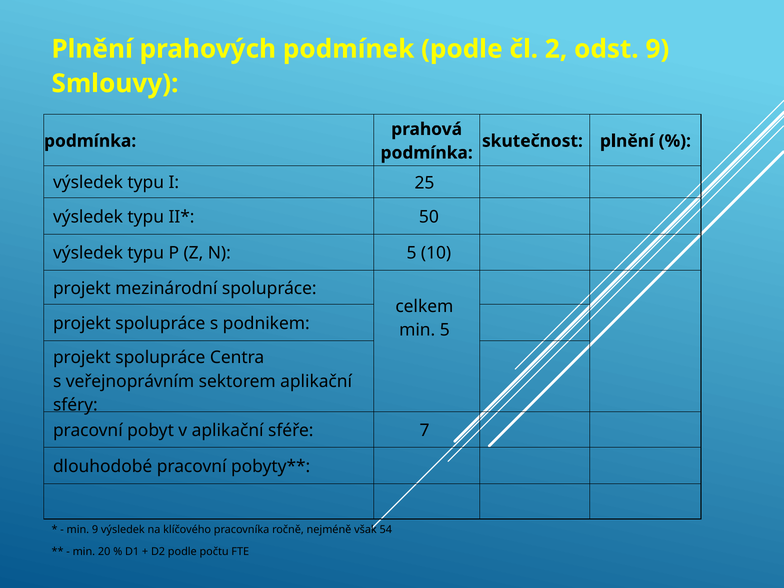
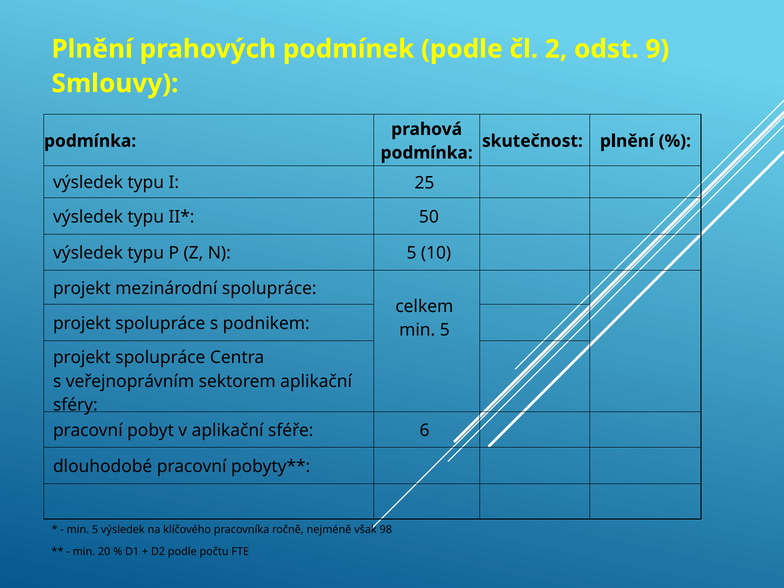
7: 7 -> 6
9 at (95, 530): 9 -> 5
54: 54 -> 98
